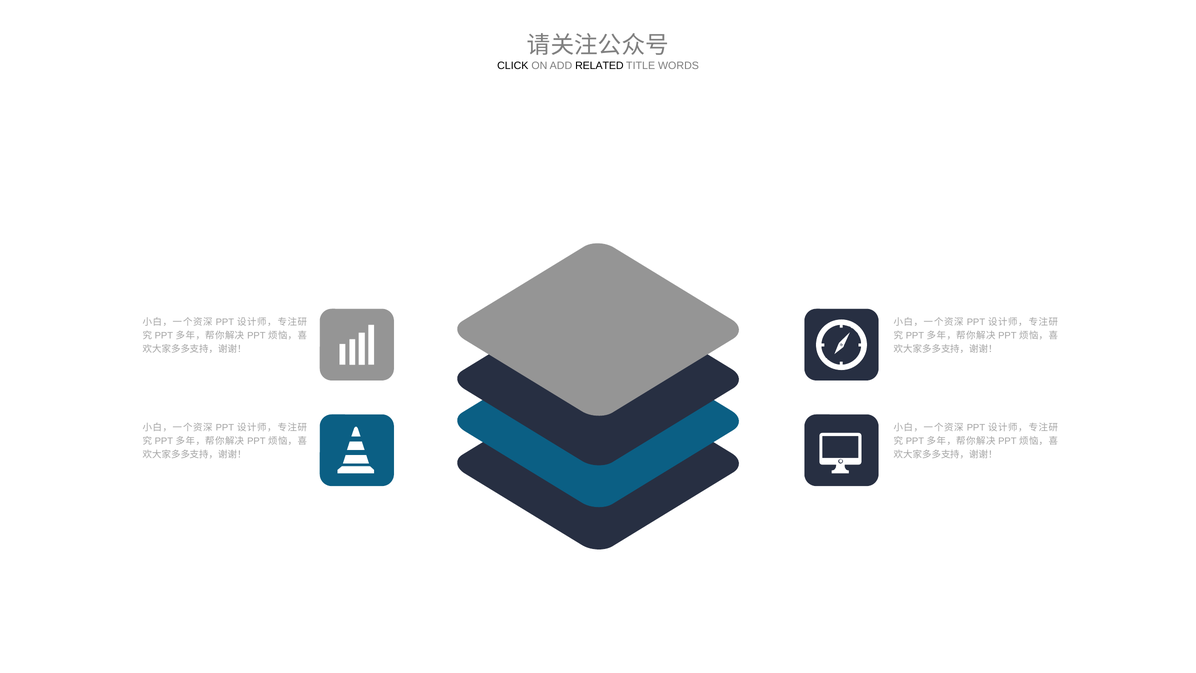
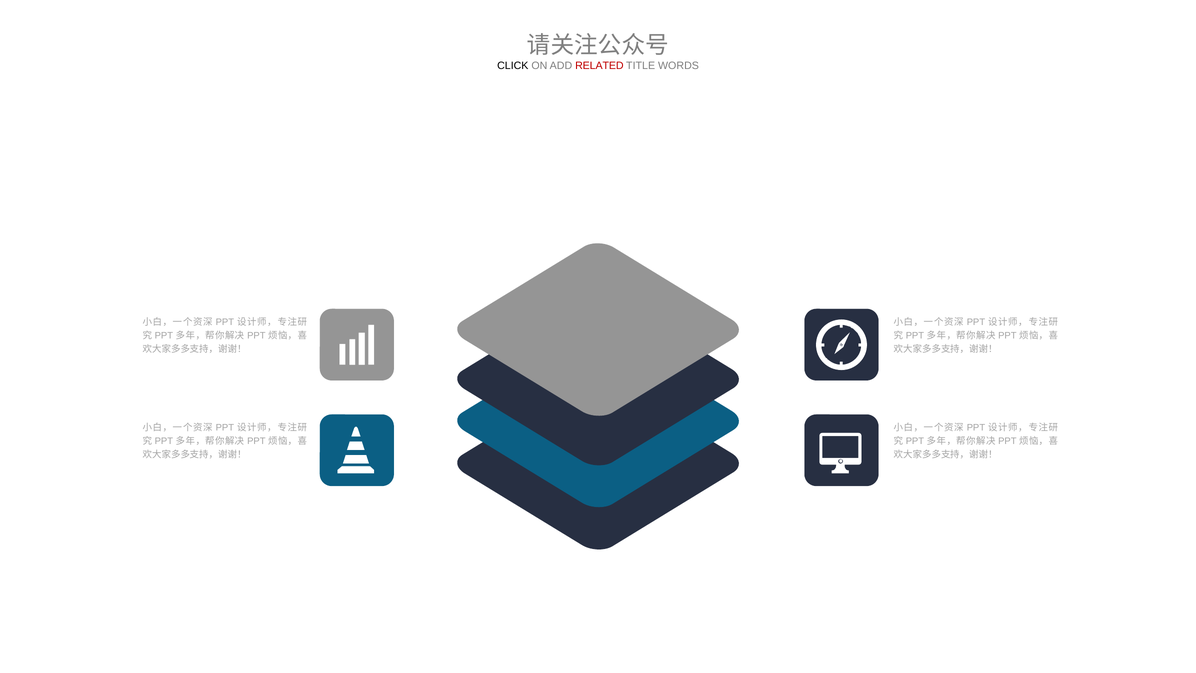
RELATED colour: black -> red
